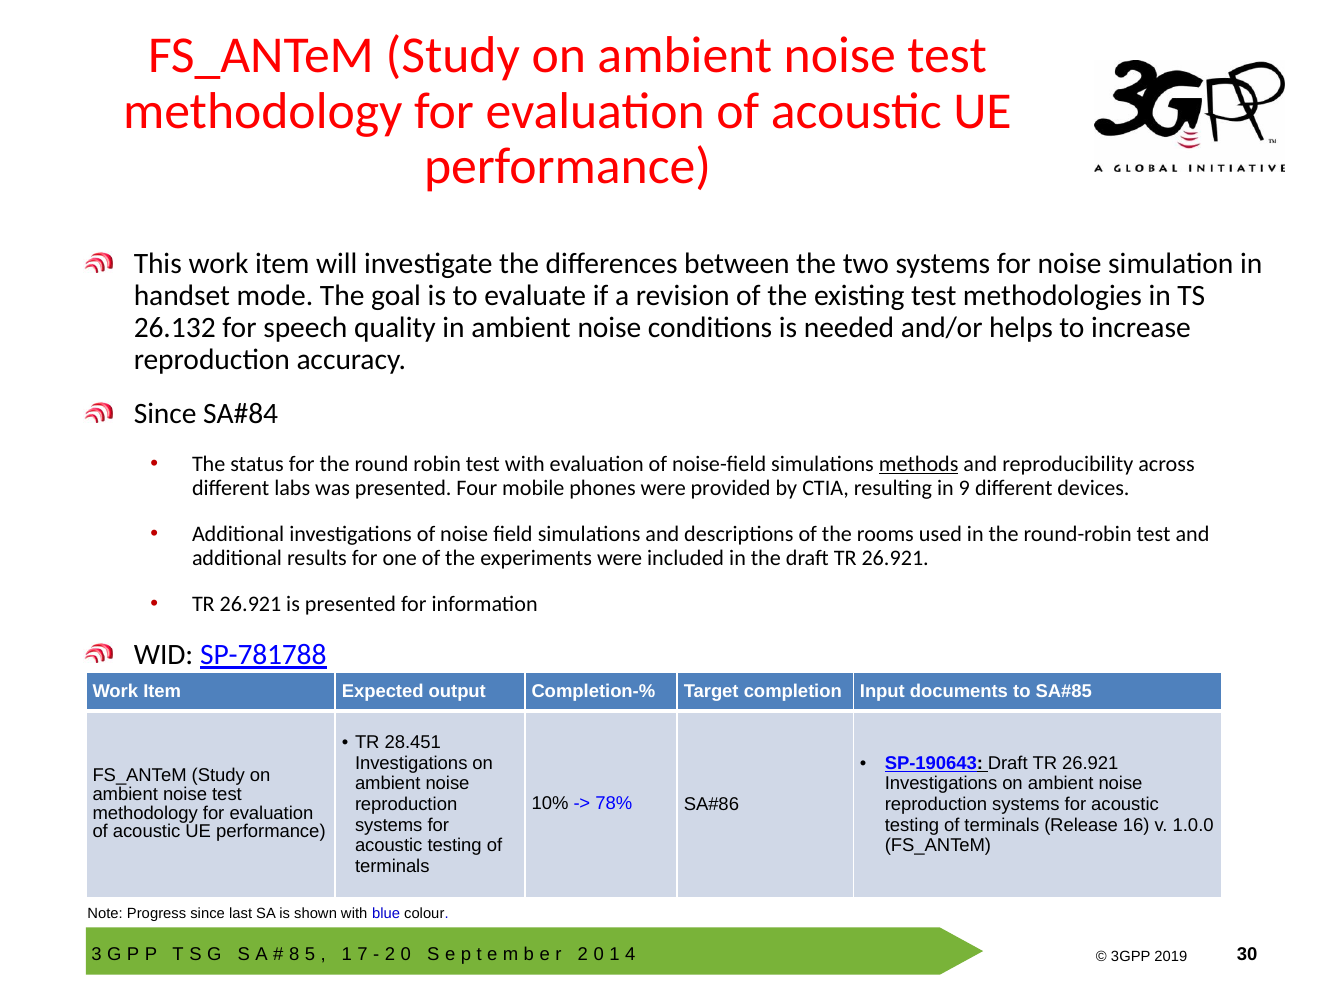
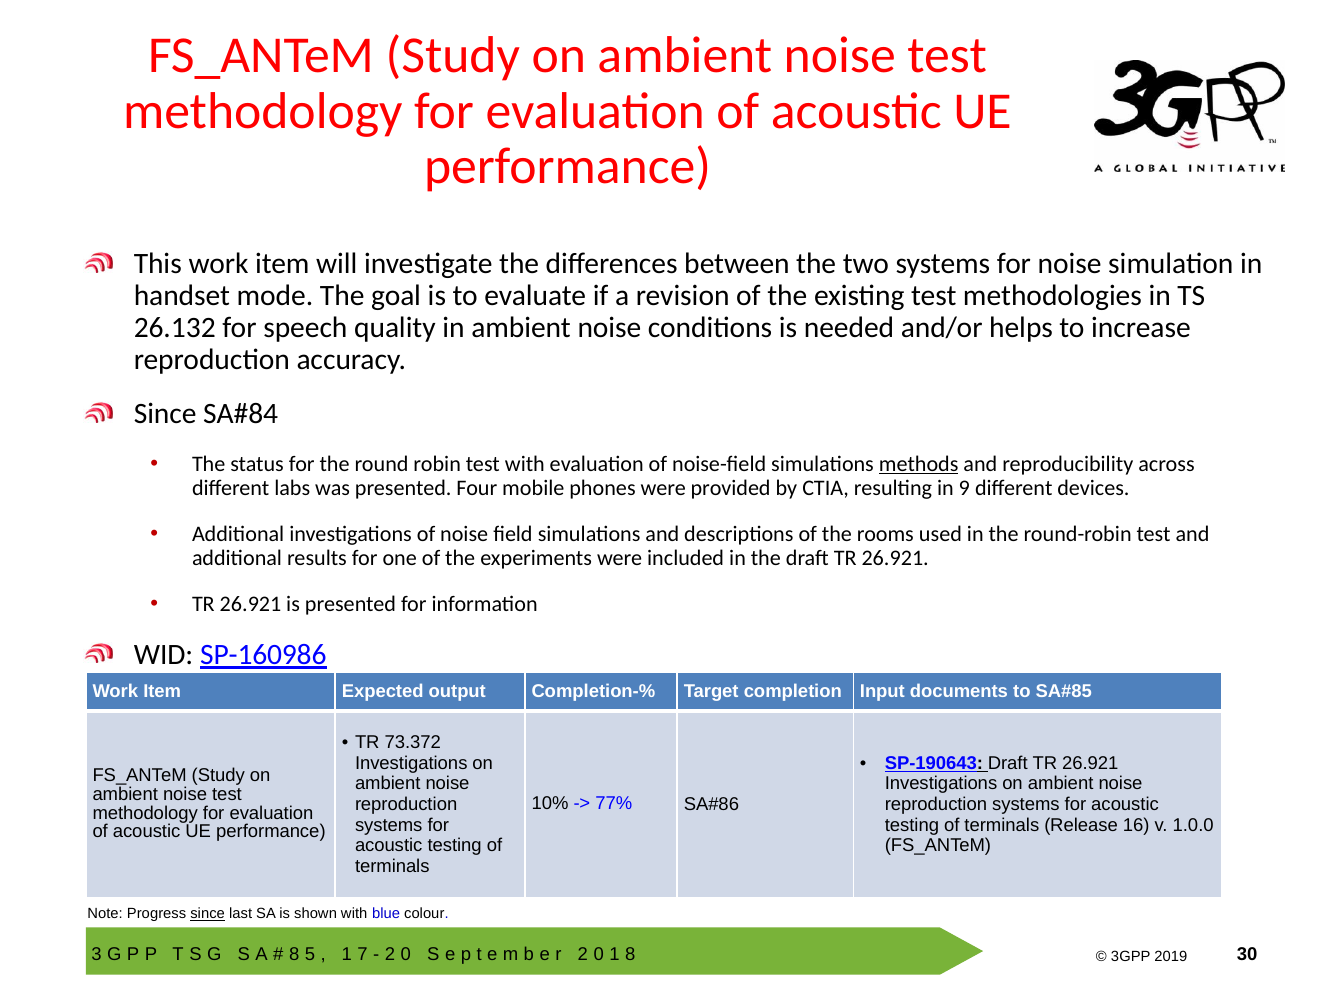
SP-781788: SP-781788 -> SP-160986
28.451: 28.451 -> 73.372
78%: 78% -> 77%
since at (208, 913) underline: none -> present
4 at (630, 954): 4 -> 8
